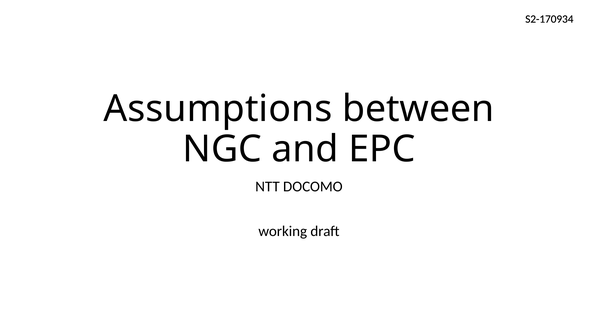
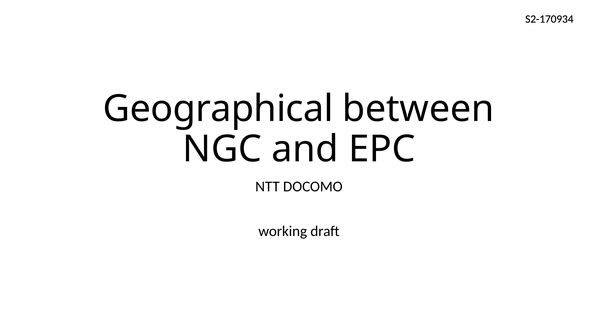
Assumptions: Assumptions -> Geographical
